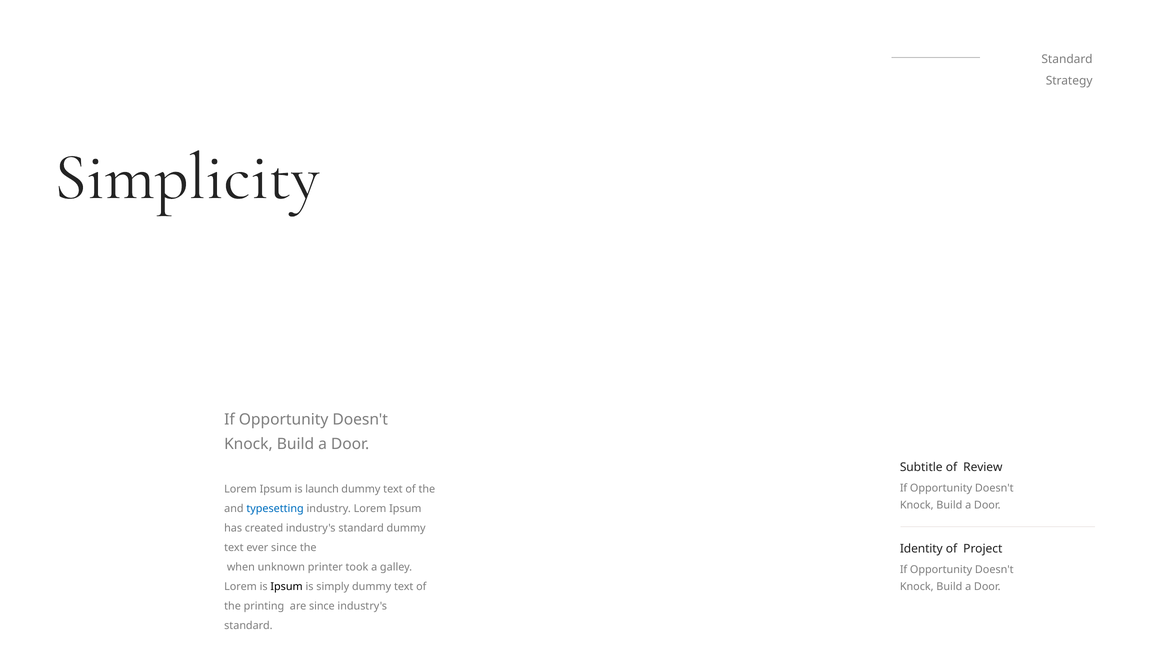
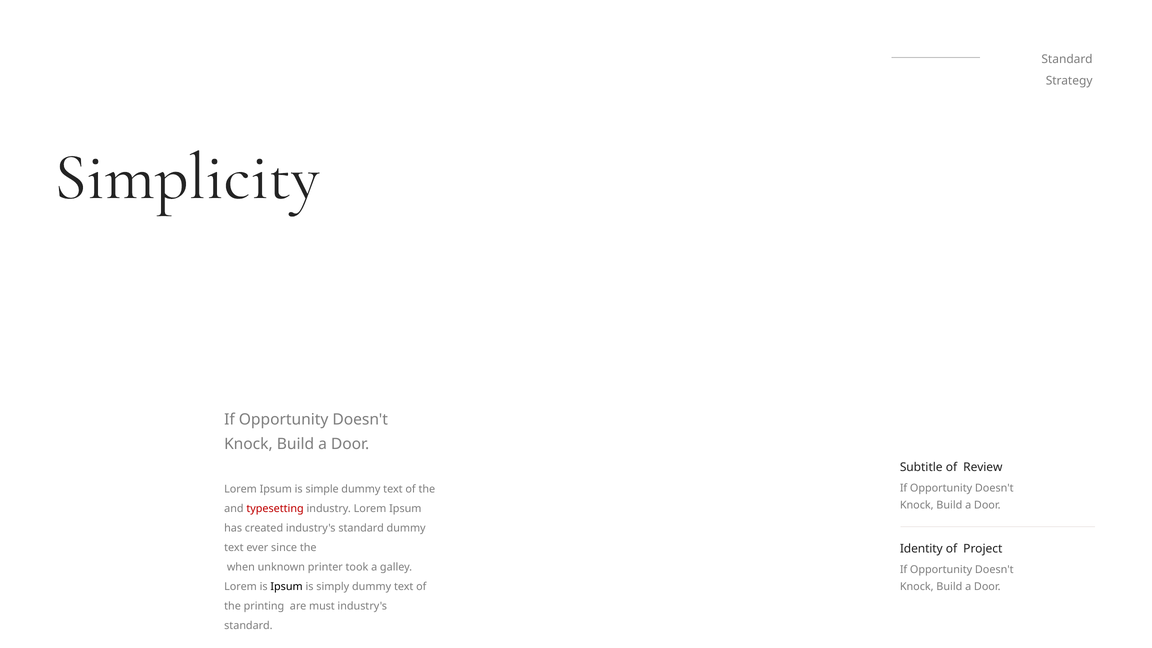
launch: launch -> simple
typesetting colour: blue -> red
are since: since -> must
